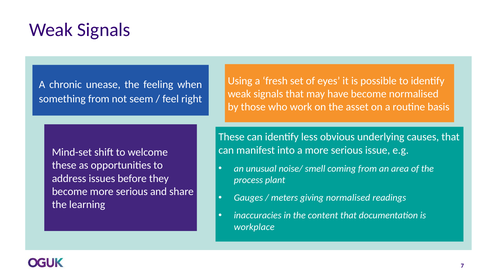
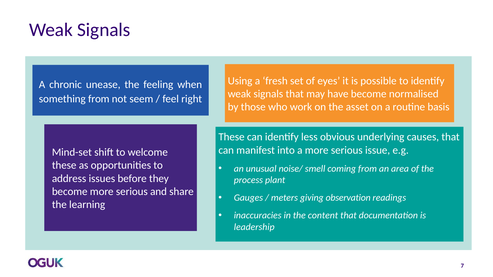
giving normalised: normalised -> observation
workplace: workplace -> leadership
